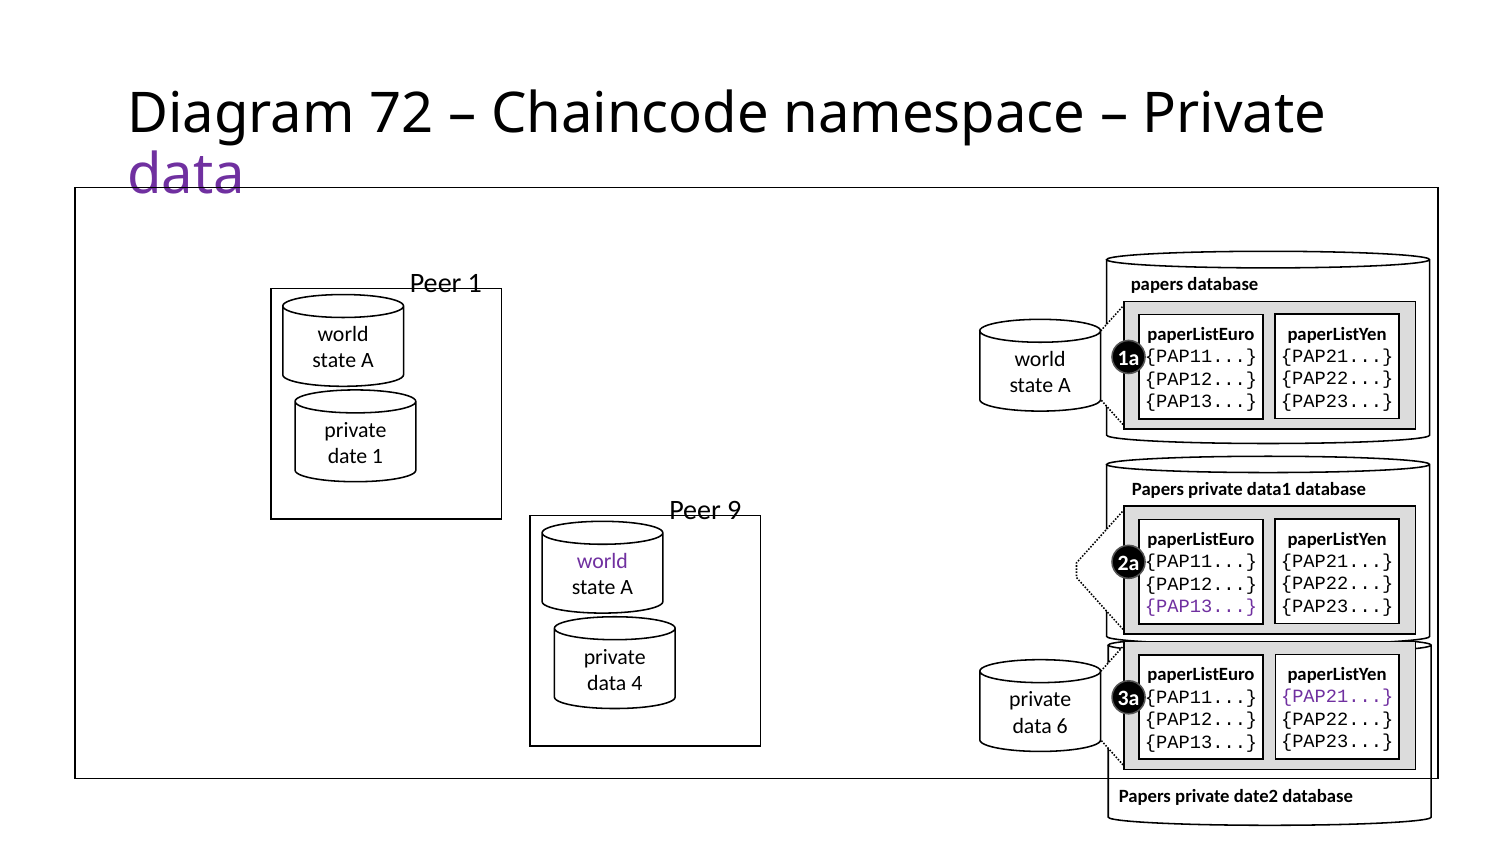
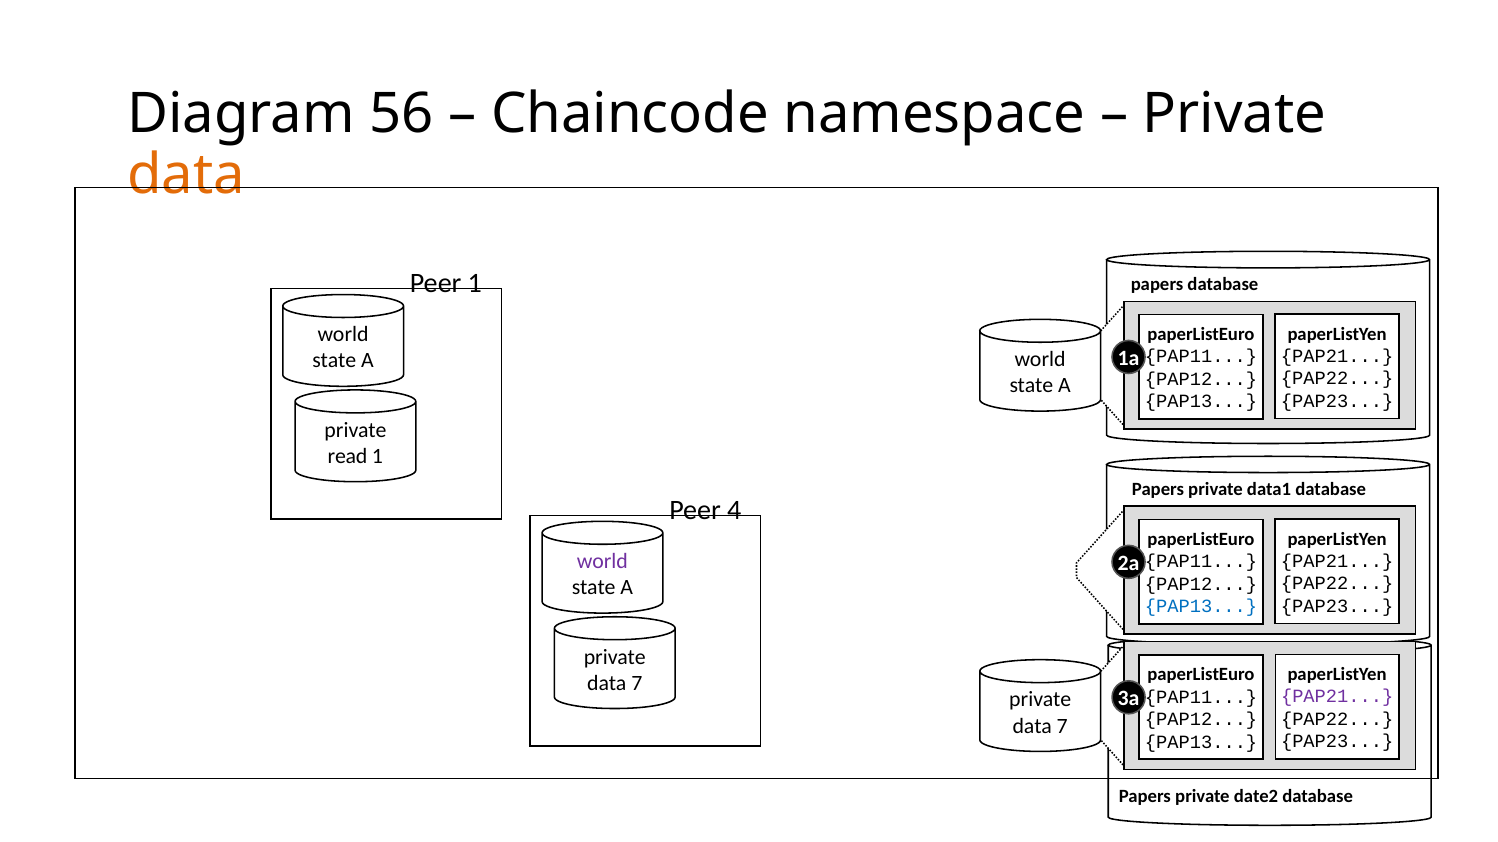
72: 72 -> 56
data at (186, 175) colour: purple -> orange
date: date -> read
9: 9 -> 4
PAP13 at (1201, 607) colour: purple -> blue
4 at (637, 684): 4 -> 7
6 at (1062, 726): 6 -> 7
